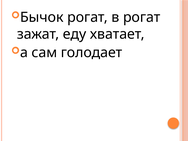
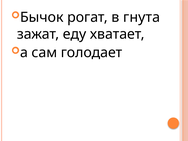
в рогат: рогат -> гнута
